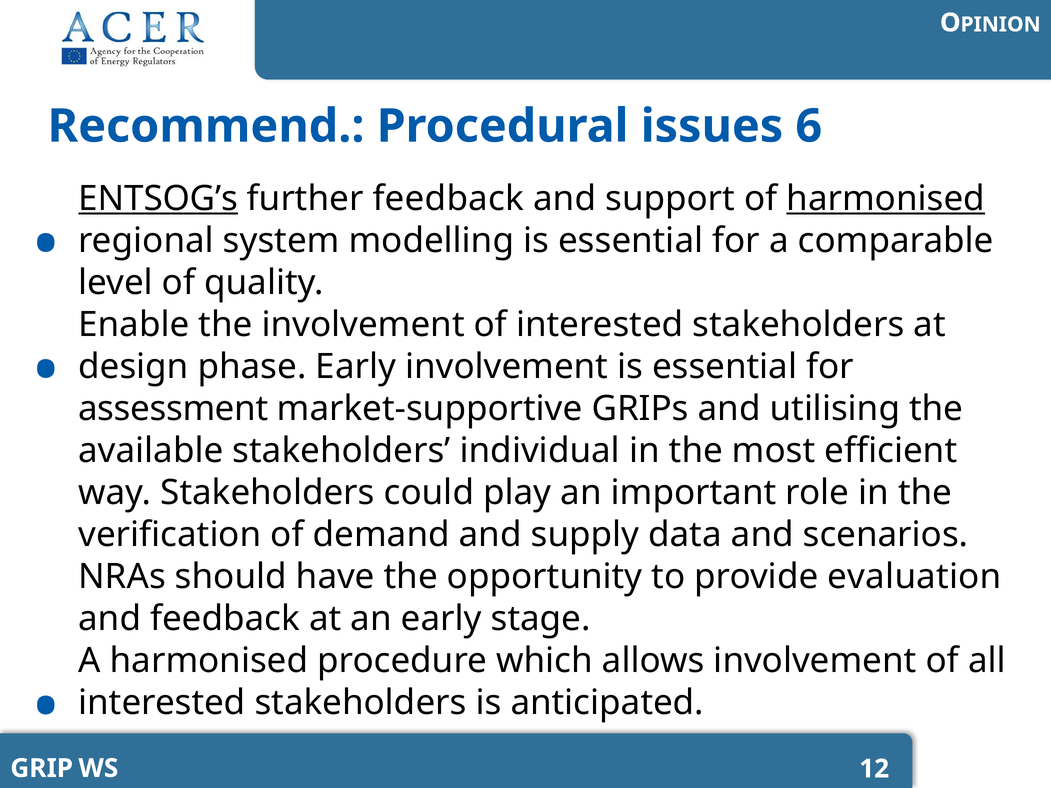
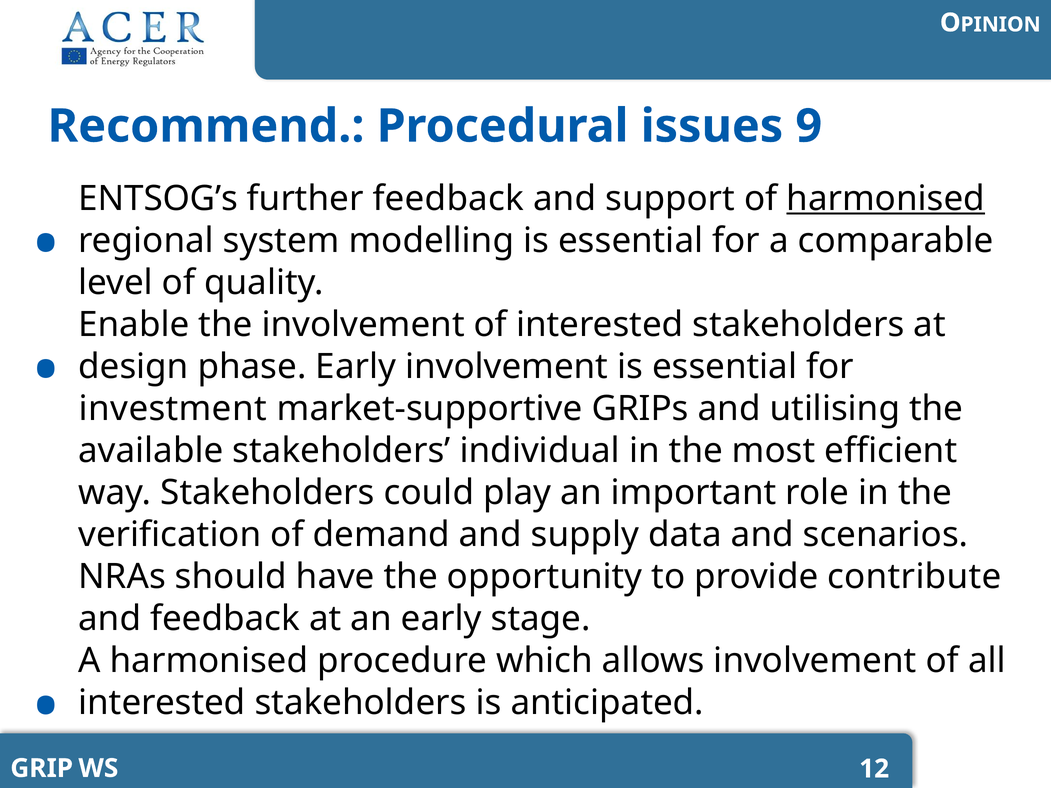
6: 6 -> 9
ENTSOG’s underline: present -> none
assessment: assessment -> investment
evaluation: evaluation -> contribute
